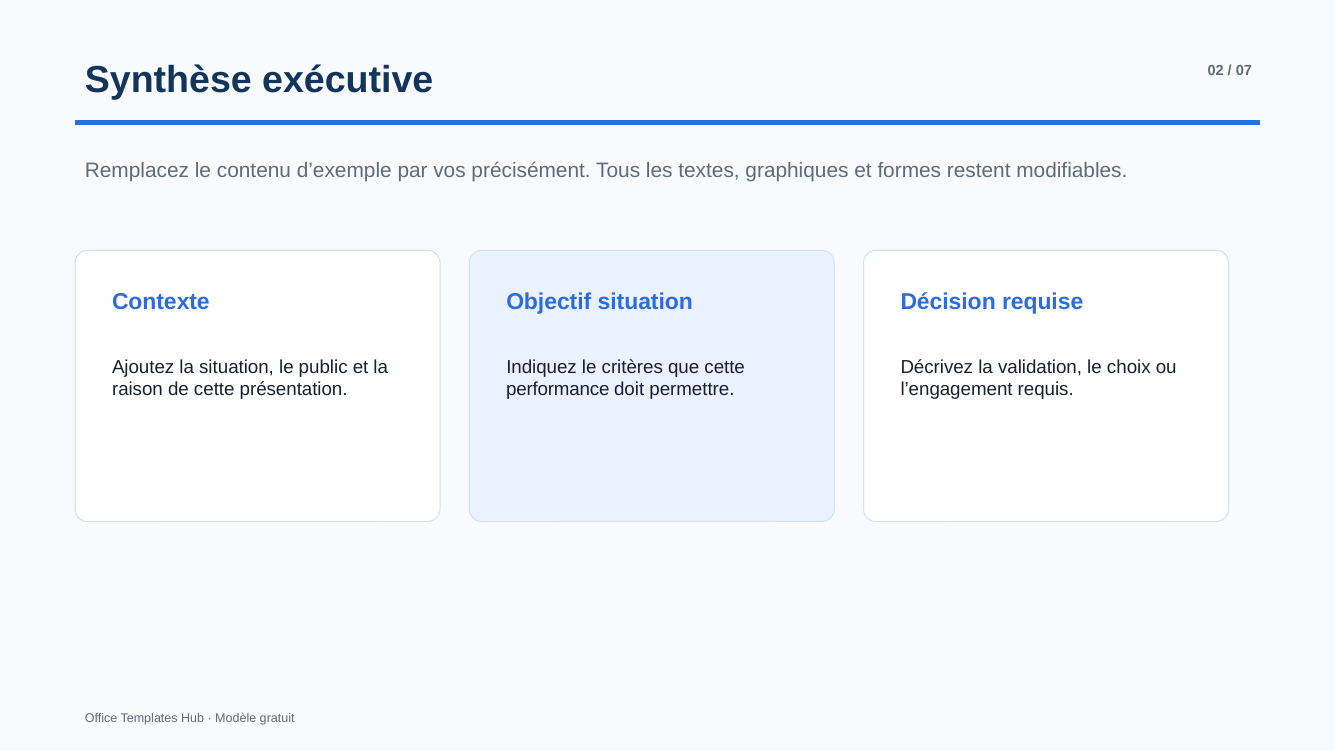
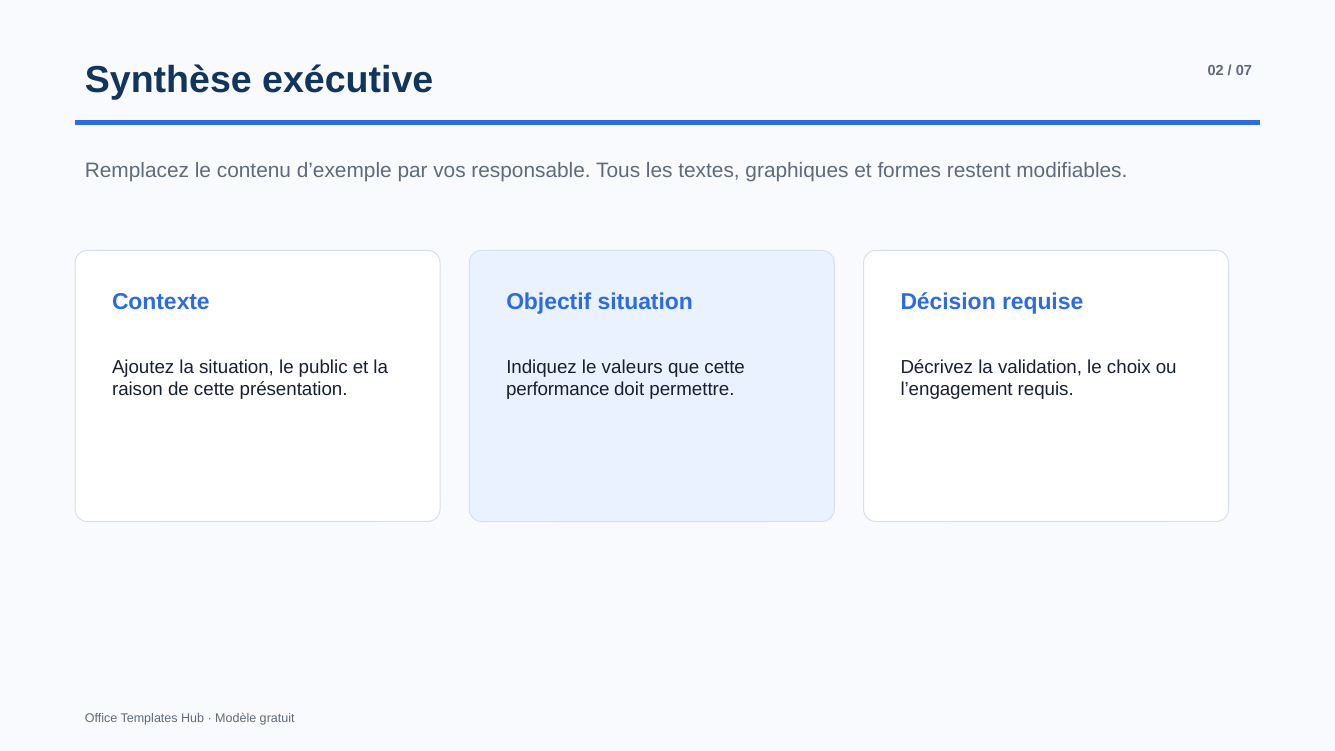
précisément: précisément -> responsable
critères: critères -> valeurs
